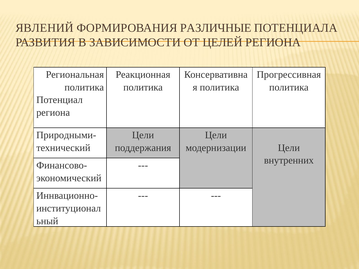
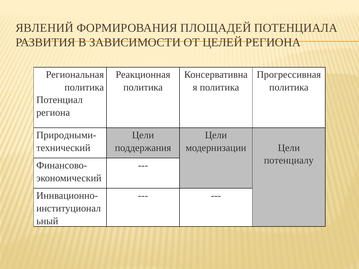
РАЗЛИЧНЫЕ: РАЗЛИЧНЫЕ -> ПЛОЩАДЕЙ
внутренних: внутренних -> потенциалу
